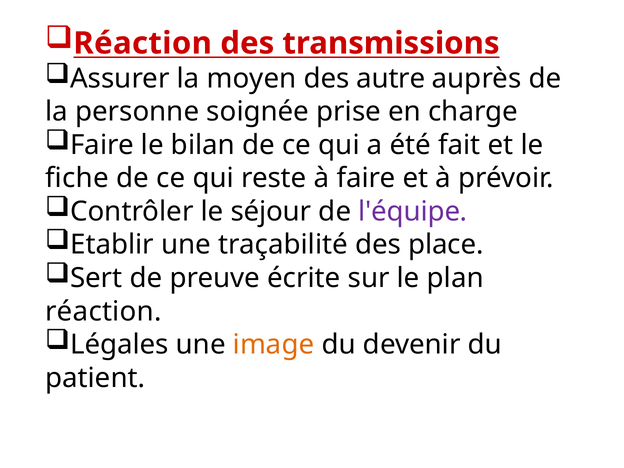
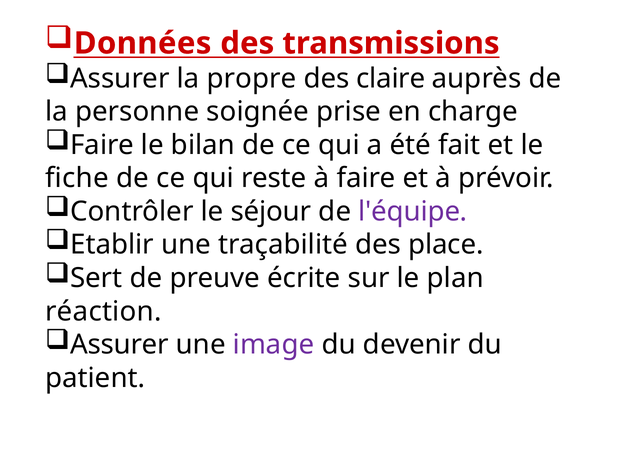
Réaction at (143, 43): Réaction -> Données
moyen: moyen -> propre
autre: autre -> claire
Légales at (119, 345): Légales -> Assurer
image colour: orange -> purple
